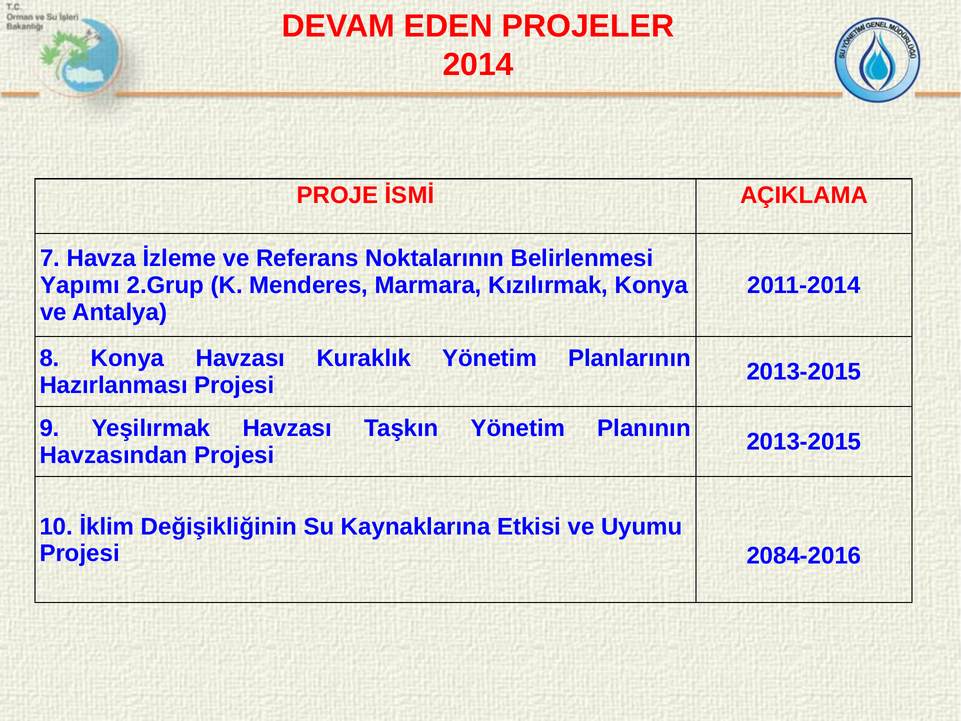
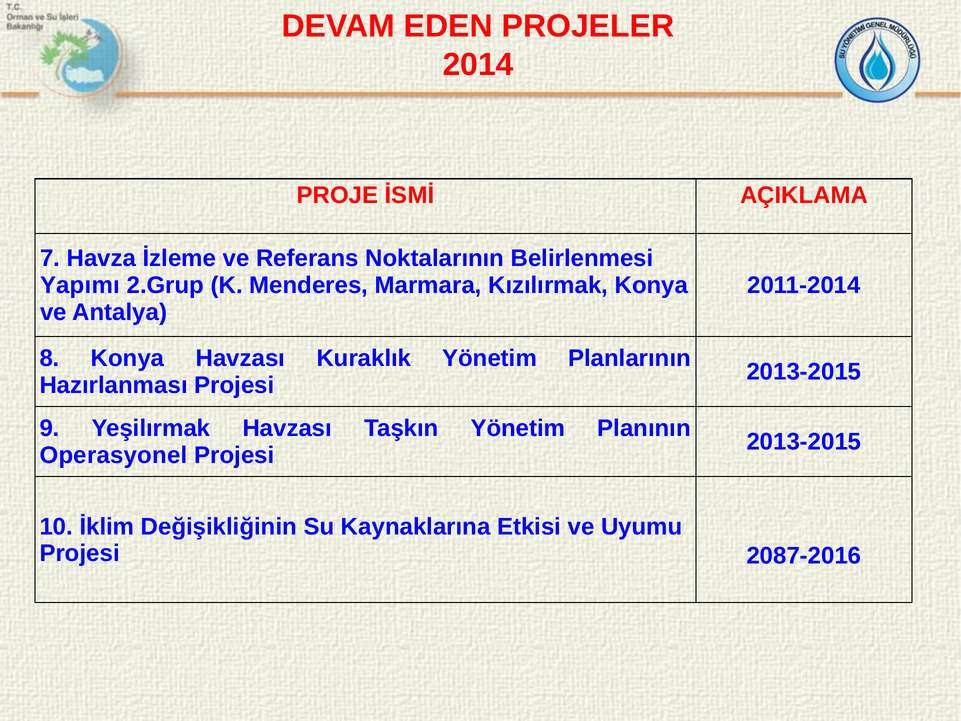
Havzasından: Havzasından -> Operasyonel
2084-2016: 2084-2016 -> 2087-2016
